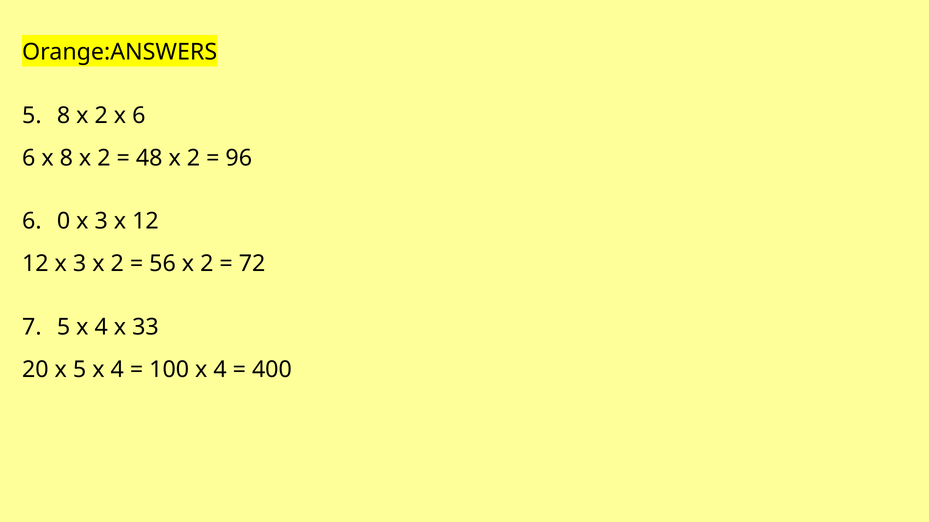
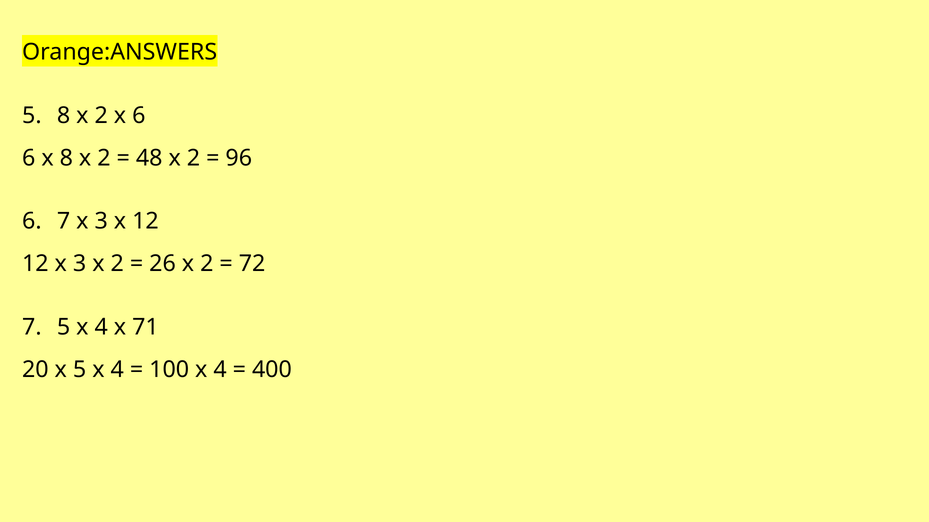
6 0: 0 -> 7
56: 56 -> 26
33: 33 -> 71
